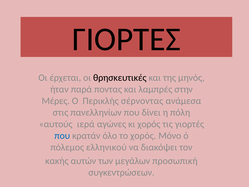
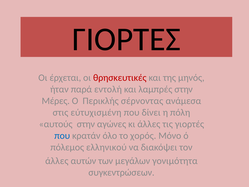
θρησκευτικές colour: black -> red
ποντας: ποντας -> εντολή
πανελληνίων: πανελληνίων -> εύτυχισμένη
αυτούς ιερά: ιερά -> στην
κι χορός: χορός -> άλλες
κακής at (57, 161): κακής -> άλλες
προσωπική: προσωπική -> γονιμότητα
